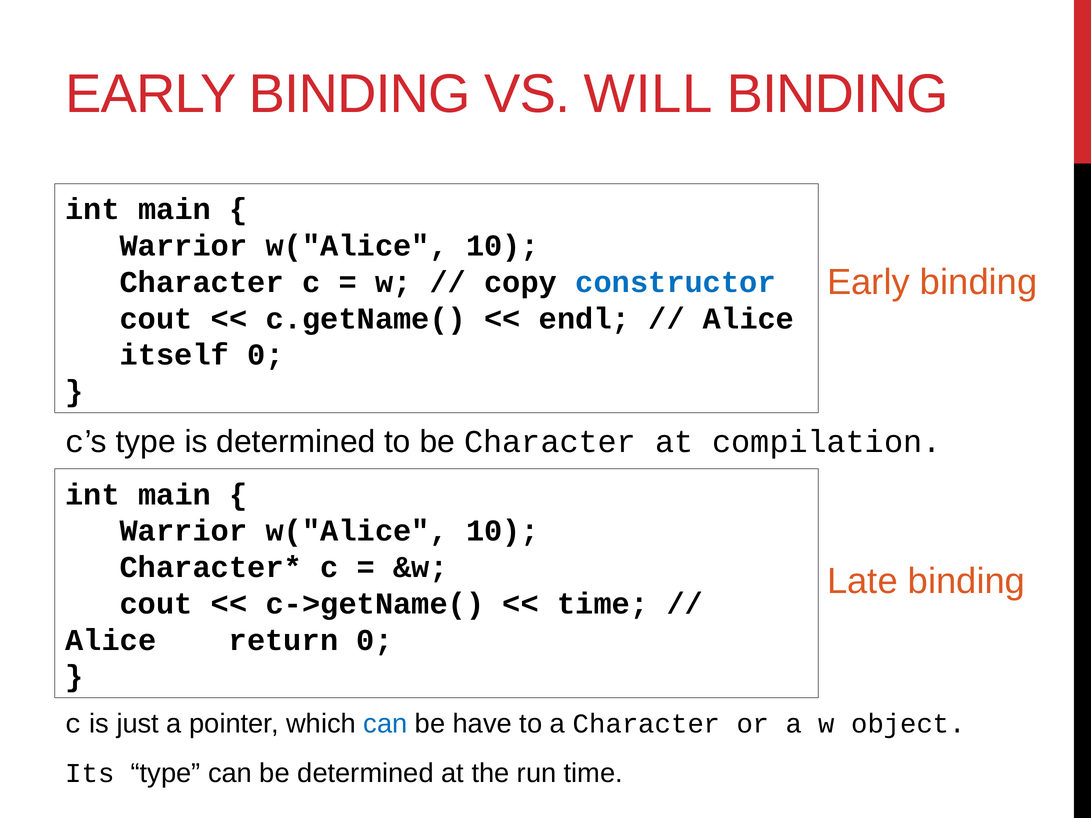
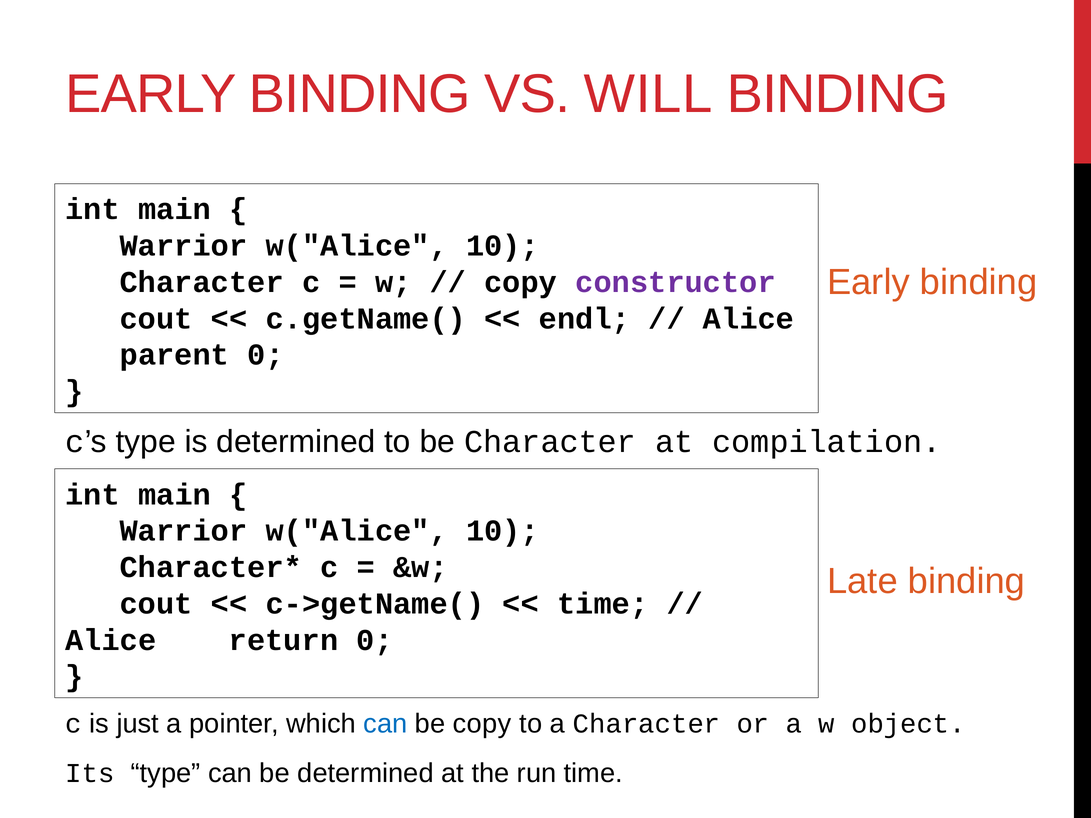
constructor colour: blue -> purple
itself: itself -> parent
be have: have -> copy
